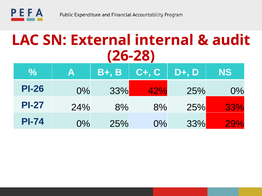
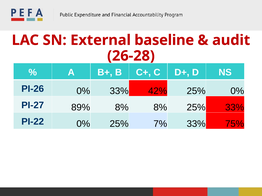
internal: internal -> baseline
24%: 24% -> 89%
PI-74: PI-74 -> PI-22
0% 25% 0%: 0% -> 7%
29%: 29% -> 75%
